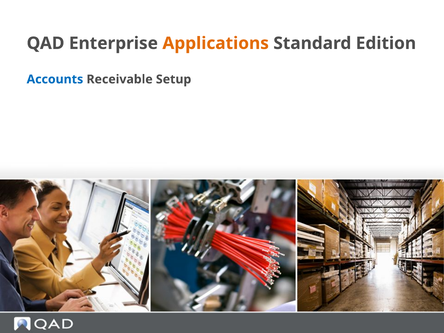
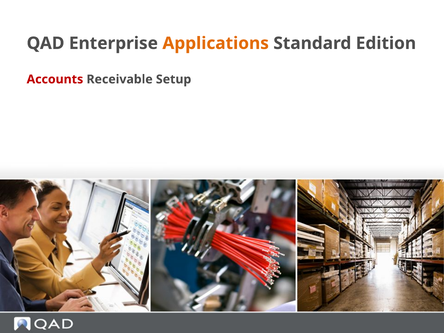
Accounts colour: blue -> red
